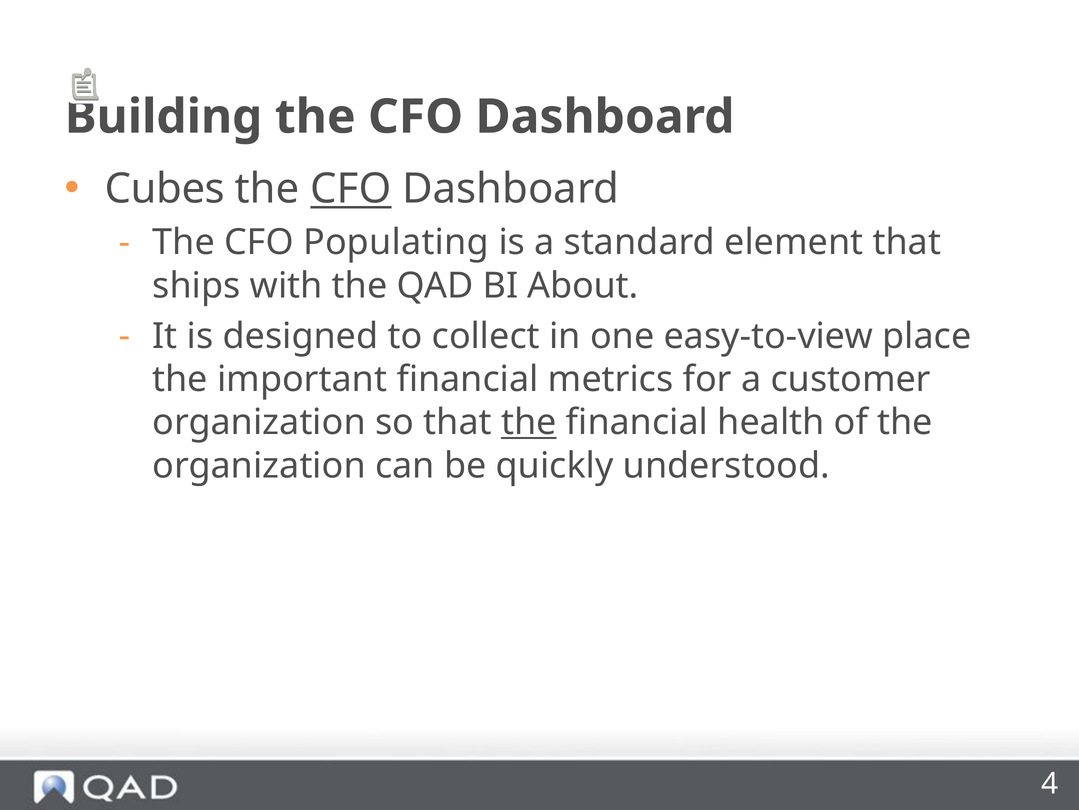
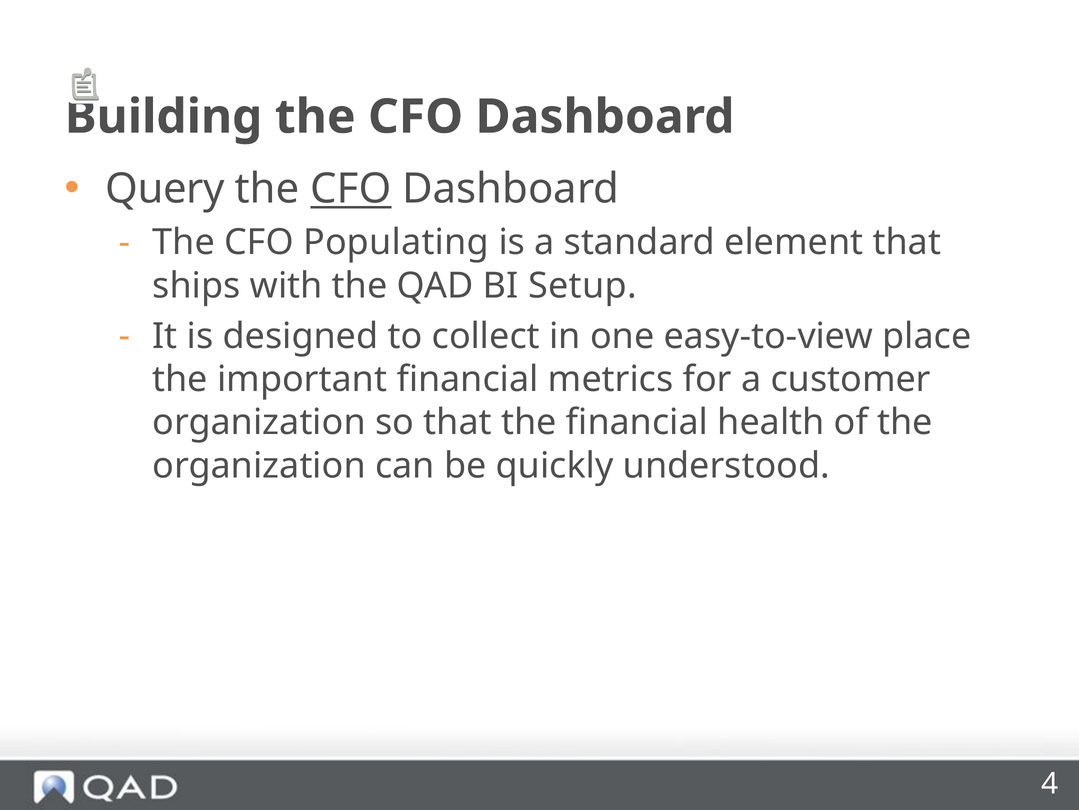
Cubes: Cubes -> Query
About: About -> Setup
the at (529, 422) underline: present -> none
